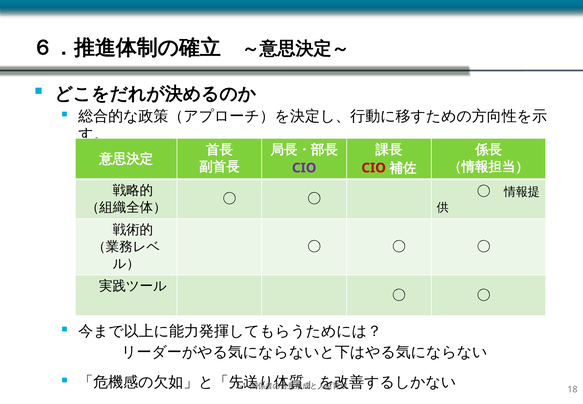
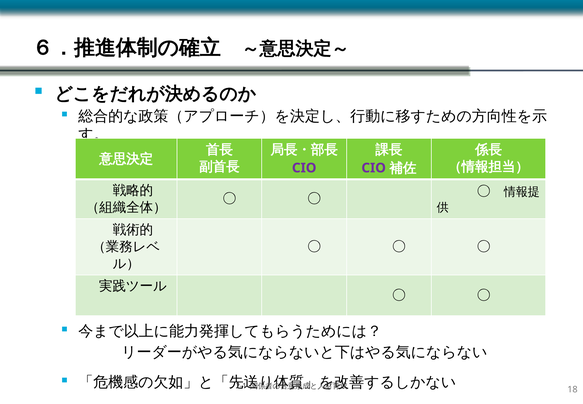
CIO at (374, 168) colour: red -> purple
